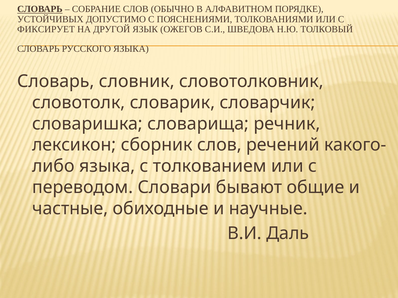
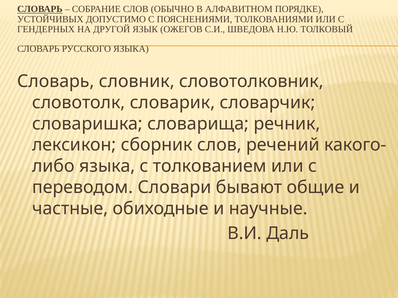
ФИКСИРУЕТ: ФИКСИРУЕТ -> ГЕНДЕРНЫХ
